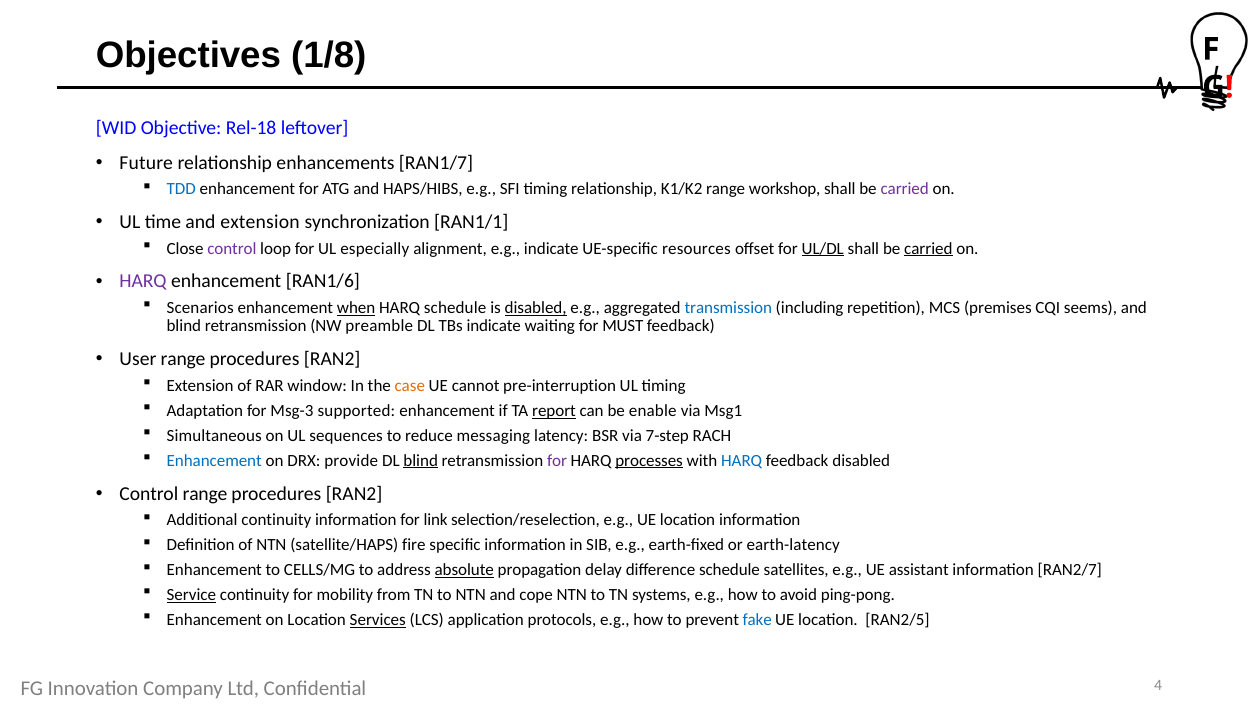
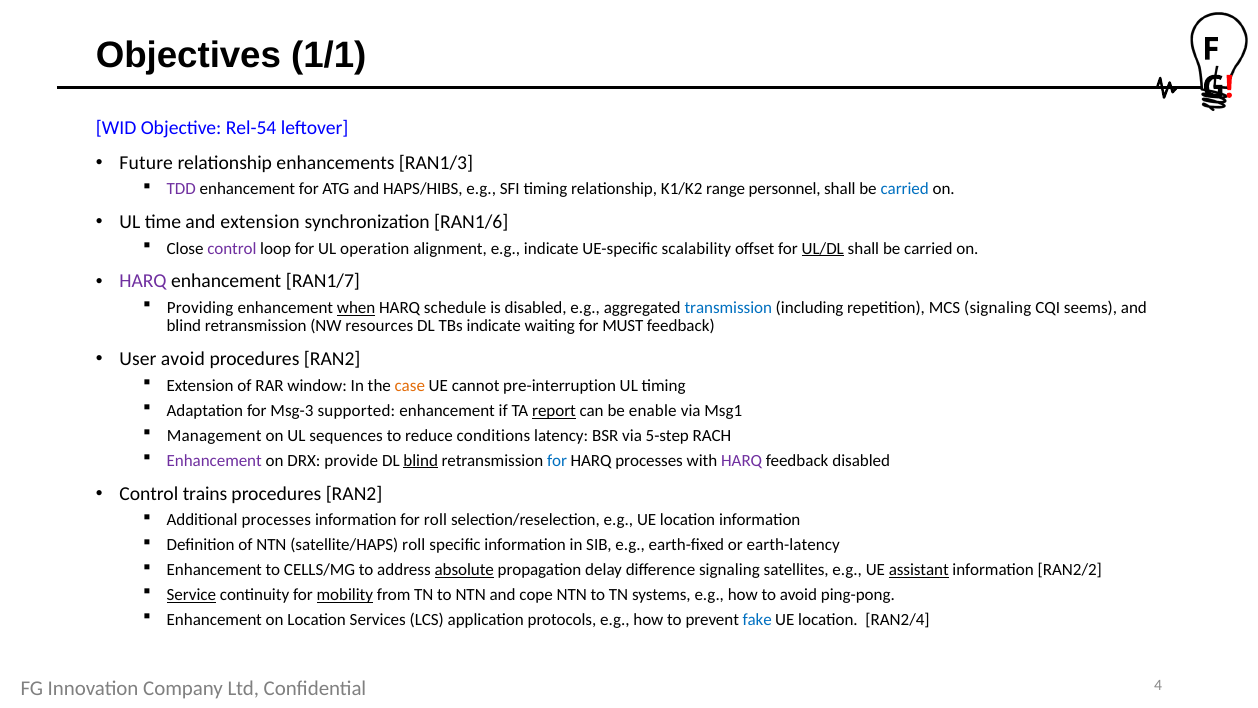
1/8: 1/8 -> 1/1
Rel-18: Rel-18 -> Rel-54
RAN1/7: RAN1/7 -> RAN1/3
TDD colour: blue -> purple
workshop: workshop -> personnel
carried at (905, 189) colour: purple -> blue
RAN1/1: RAN1/1 -> RAN1/6
especially: especially -> operation
resources: resources -> scalability
carried at (928, 248) underline: present -> none
RAN1/6: RAN1/6 -> RAN1/7
Scenarios: Scenarios -> Providing
disabled at (536, 308) underline: present -> none
MCS premises: premises -> signaling
preamble: preamble -> resources
User range: range -> avoid
Simultaneous: Simultaneous -> Management
messaging: messaging -> conditions
7-step: 7-step -> 5-step
Enhancement at (214, 460) colour: blue -> purple
for at (557, 460) colour: purple -> blue
processes at (649, 460) underline: present -> none
HARQ at (742, 460) colour: blue -> purple
Control range: range -> trains
Additional continuity: continuity -> processes
for link: link -> roll
satellite/HAPS fire: fire -> roll
difference schedule: schedule -> signaling
assistant underline: none -> present
RAN2/7: RAN2/7 -> RAN2/2
mobility underline: none -> present
Services underline: present -> none
RAN2/5: RAN2/5 -> RAN2/4
